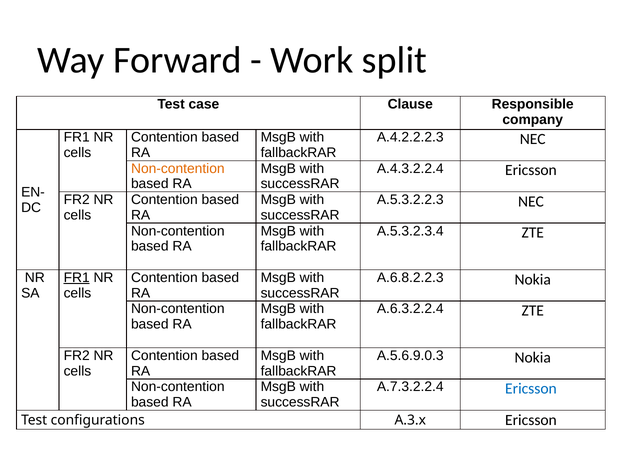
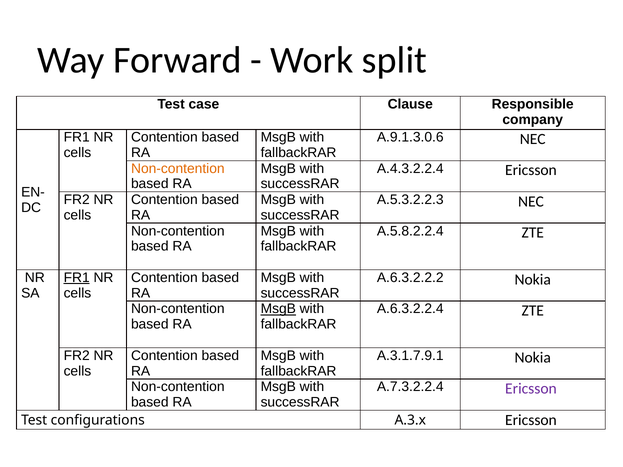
A.4.2.2.2.3: A.4.2.2.2.3 -> A.9.1.3.0.6
A.5.3.2.3.4: A.5.3.2.3.4 -> A.5.8.2.2.4
A.6.8.2.2.3: A.6.8.2.2.3 -> A.6.3.2.2.2
MsgB at (278, 309) underline: none -> present
A.5.6.9.0.3: A.5.6.9.0.3 -> A.3.1.7.9.1
Ericsson at (531, 389) colour: blue -> purple
